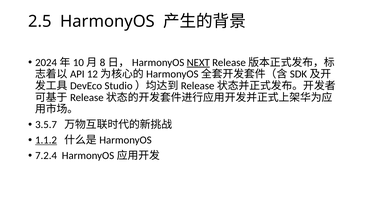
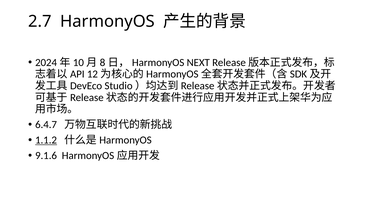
2.5: 2.5 -> 2.7
NEXT underline: present -> none
3.5.7: 3.5.7 -> 6.4.7
7.2.4: 7.2.4 -> 9.1.6
